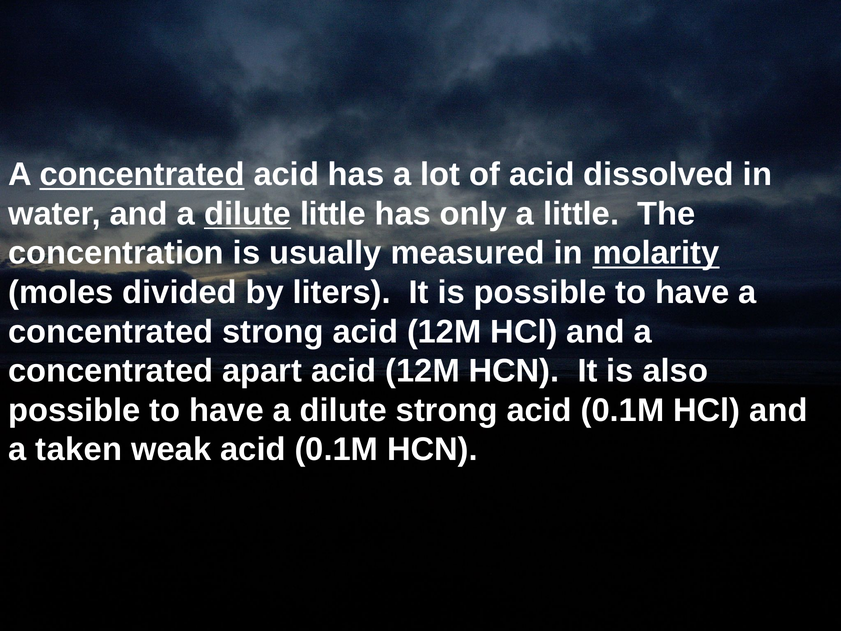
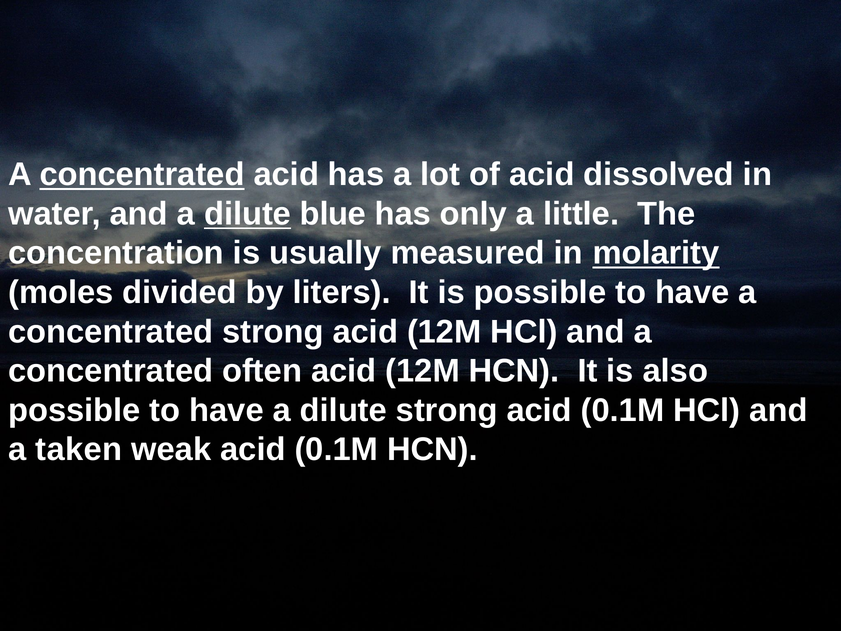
dilute little: little -> blue
apart: apart -> often
